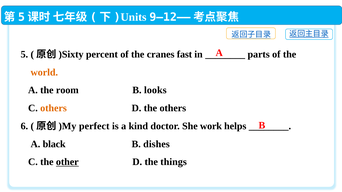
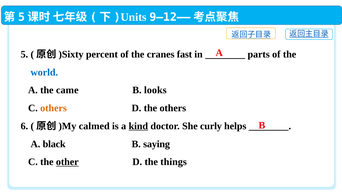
world colour: orange -> blue
room: room -> came
perfect: perfect -> calmed
kind underline: none -> present
work: work -> curly
dishes: dishes -> saying
